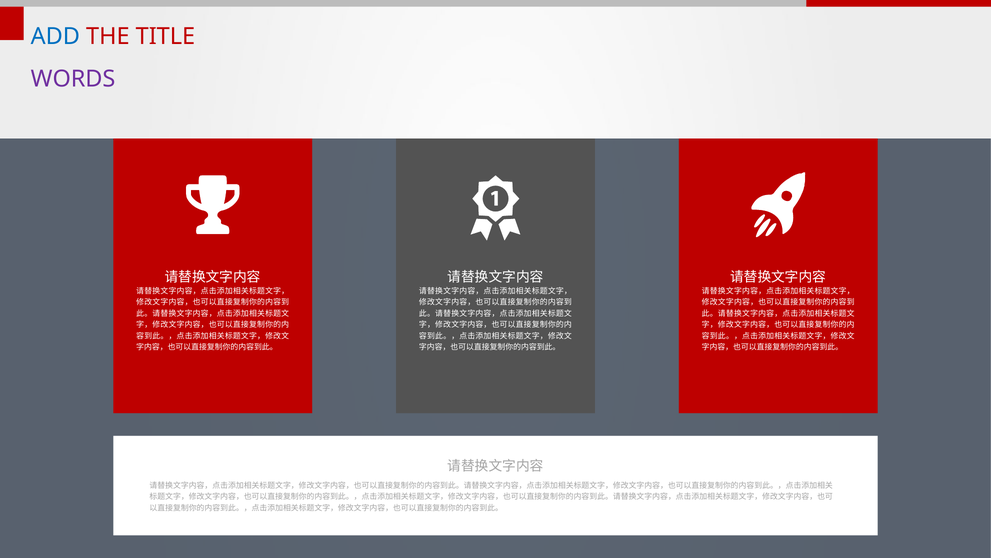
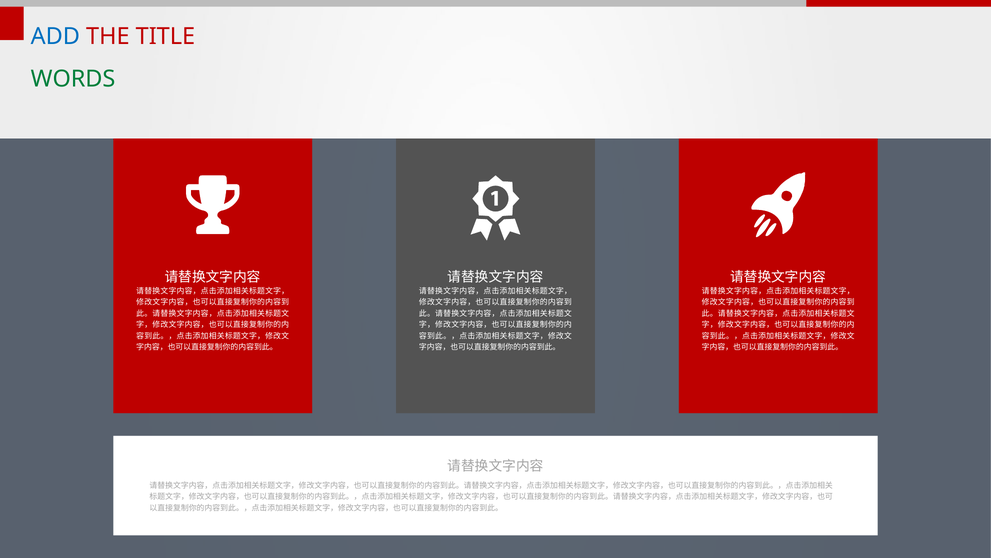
WORDS colour: purple -> green
